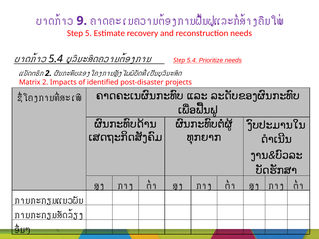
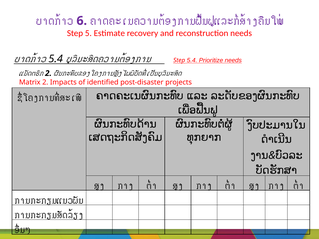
9: 9 -> 6
